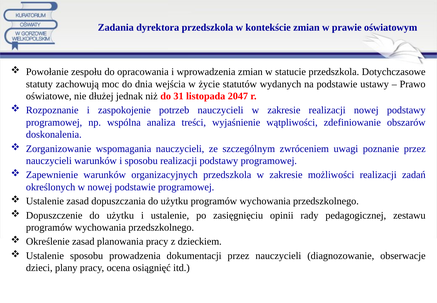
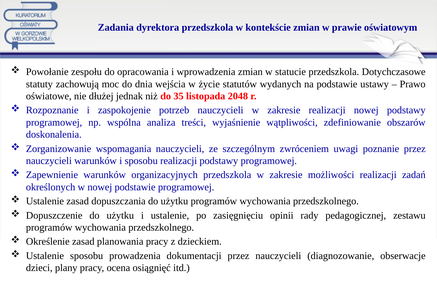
31: 31 -> 35
2047: 2047 -> 2048
